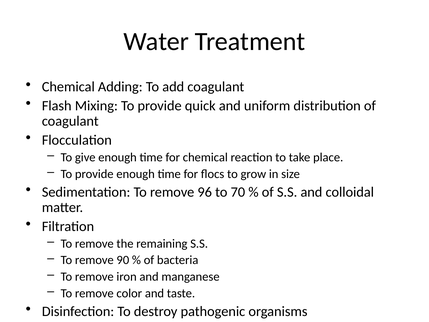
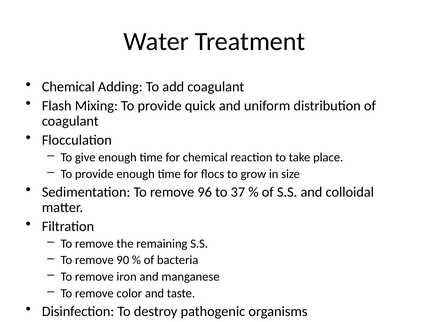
70: 70 -> 37
